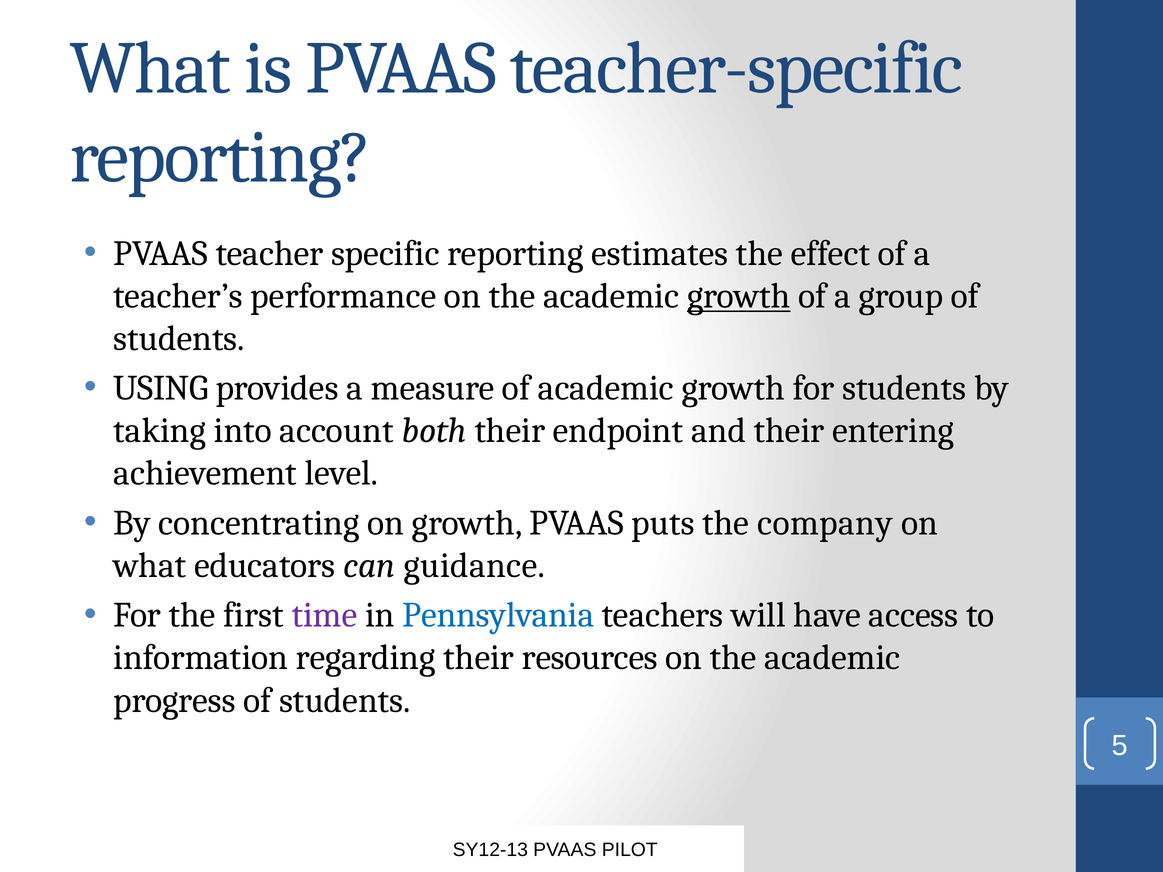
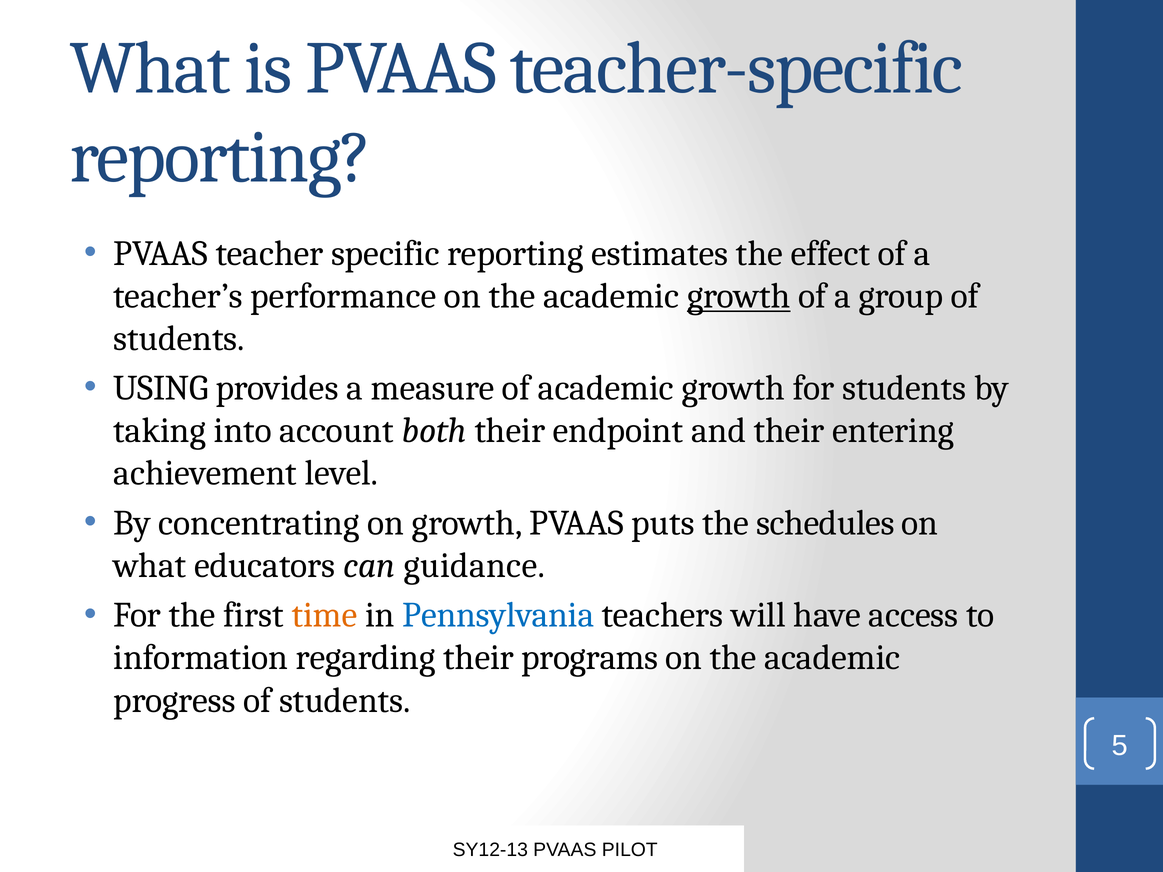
company: company -> schedules
time colour: purple -> orange
resources: resources -> programs
